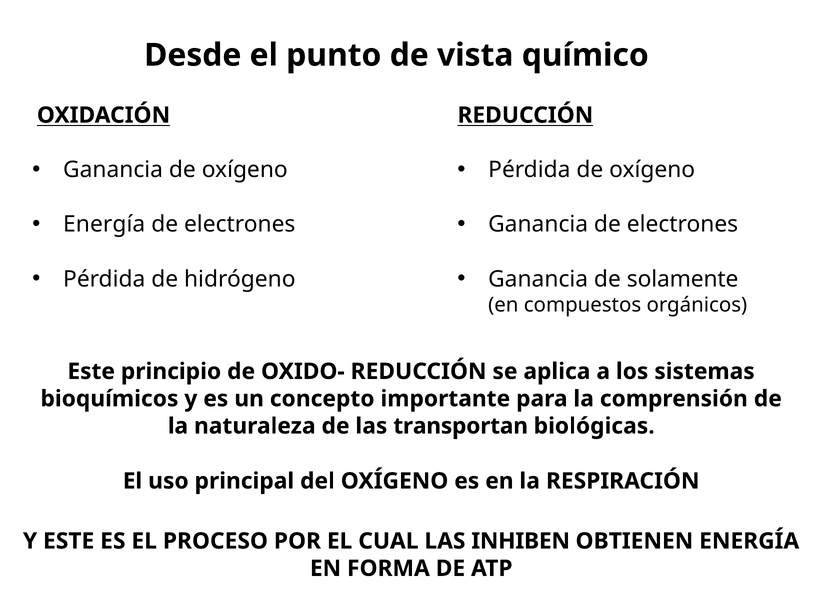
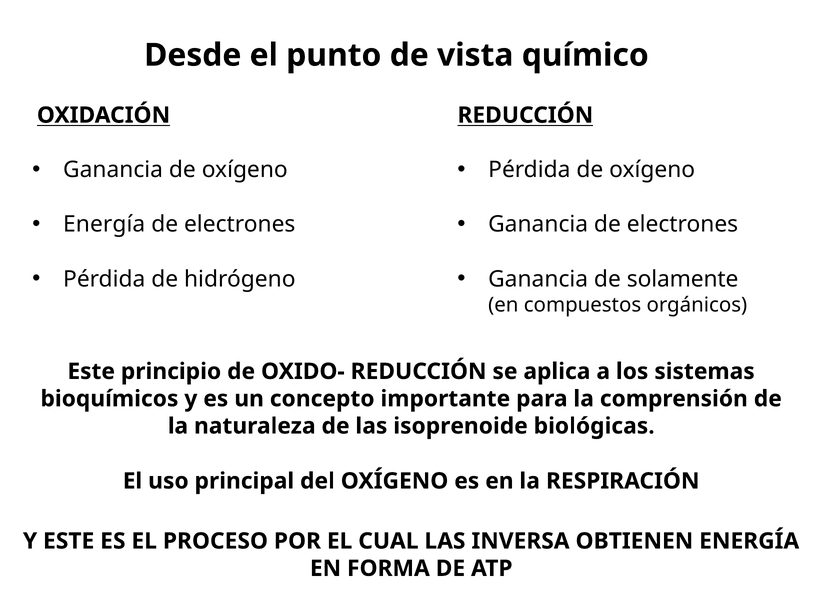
transportan: transportan -> isoprenoide
INHIBEN: INHIBEN -> INVERSA
